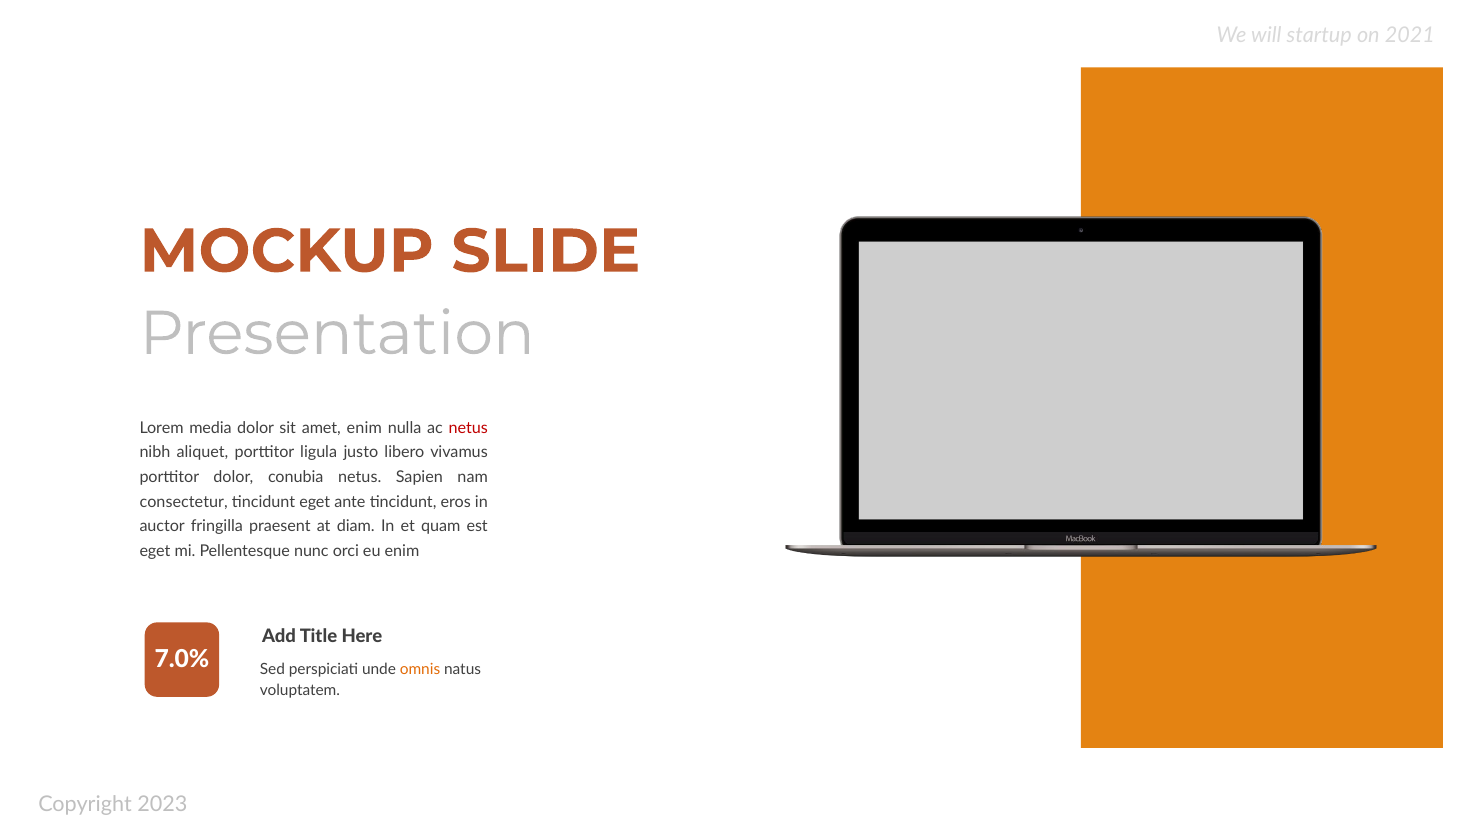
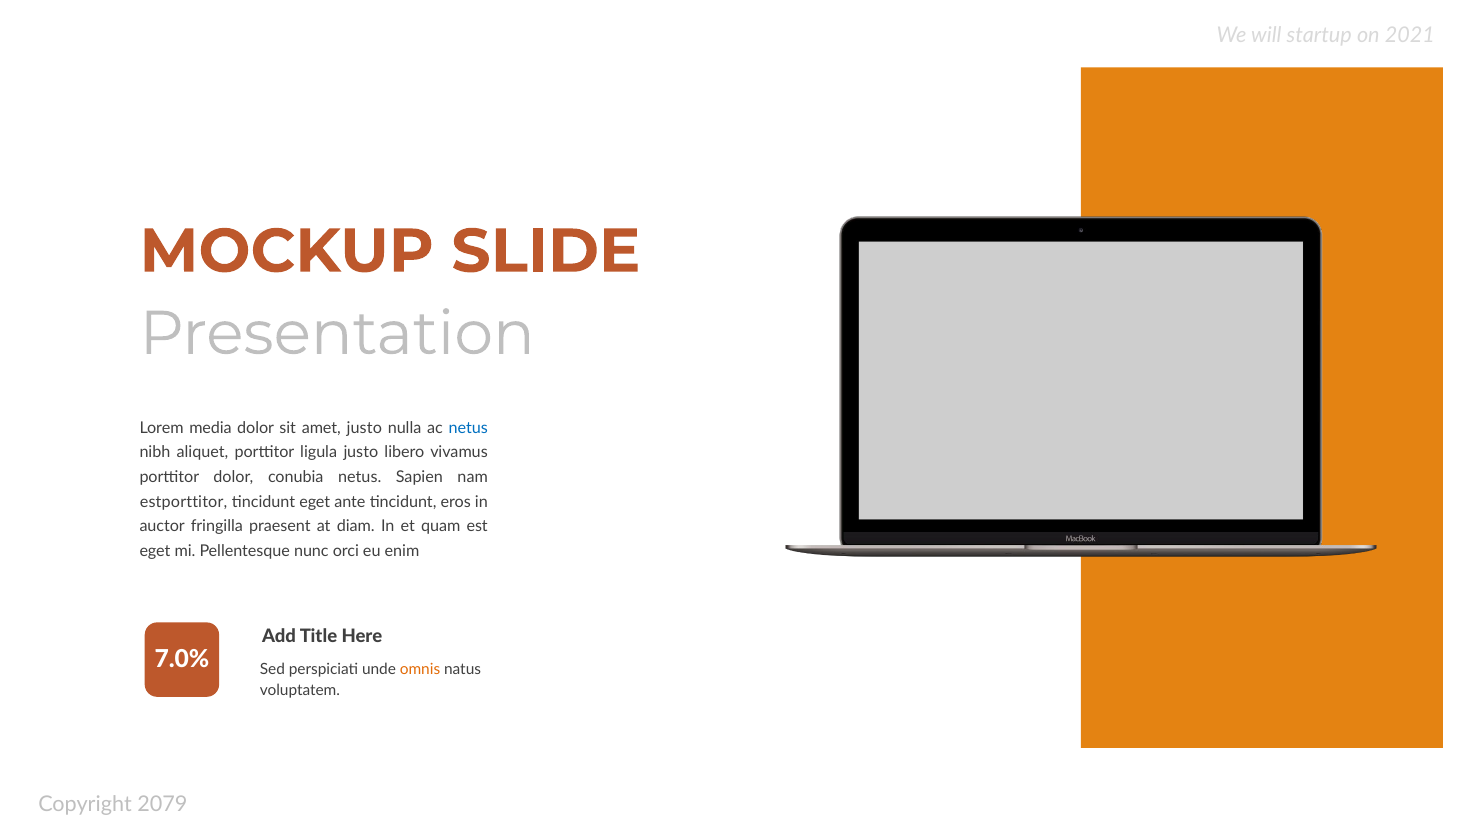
amet enim: enim -> justo
netus at (468, 428) colour: red -> blue
consectetur: consectetur -> estporttitor
2023: 2023 -> 2079
